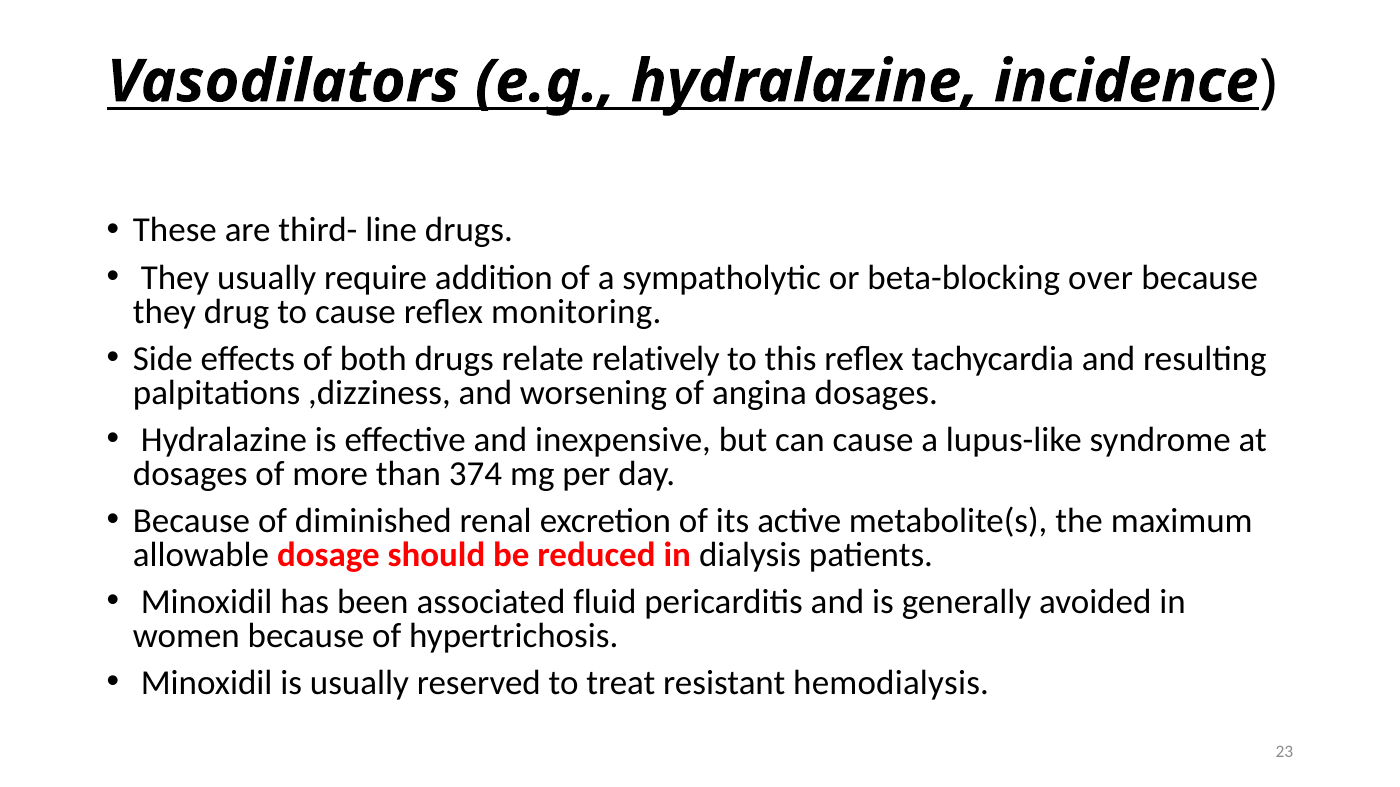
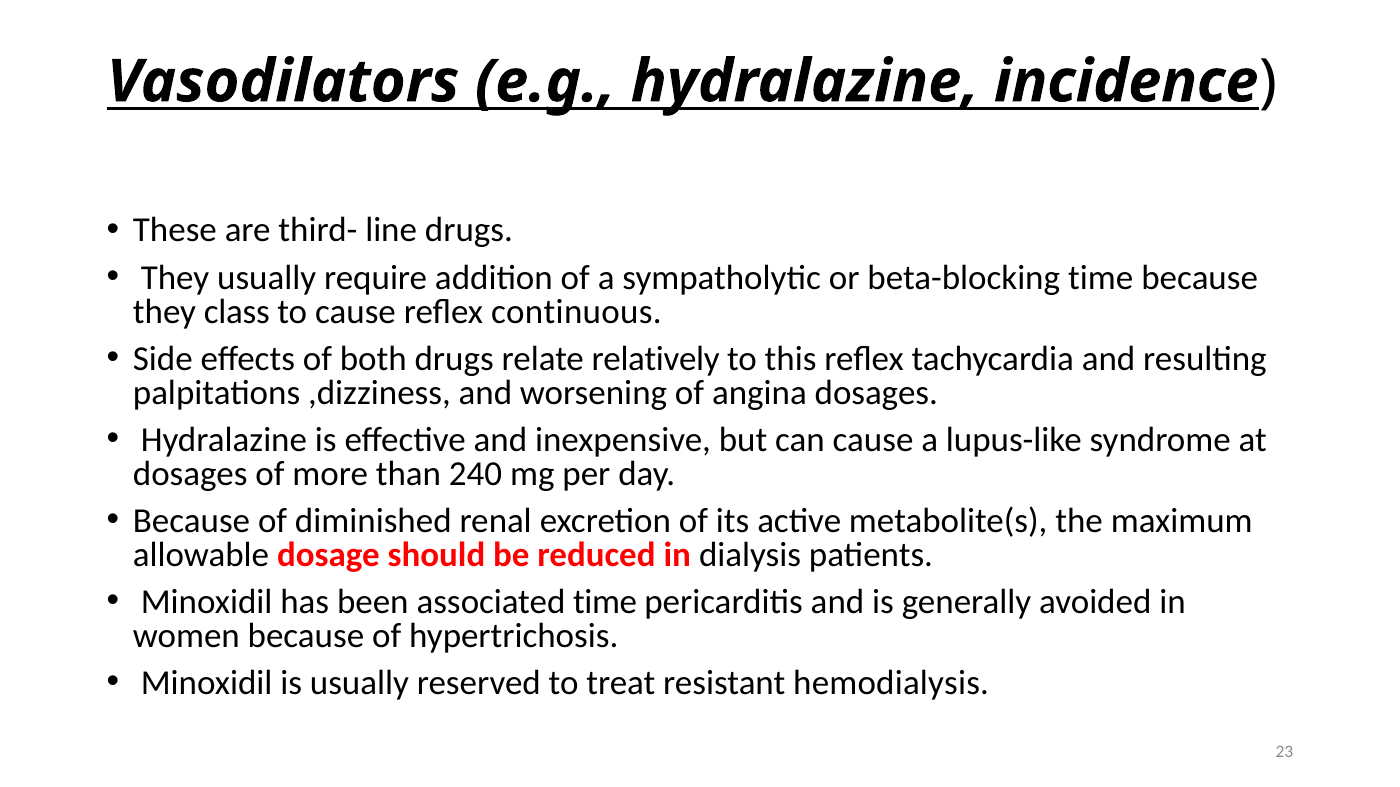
beta-blocking over: over -> time
drug: drug -> class
monitoring: monitoring -> continuous
374: 374 -> 240
associated fluid: fluid -> time
